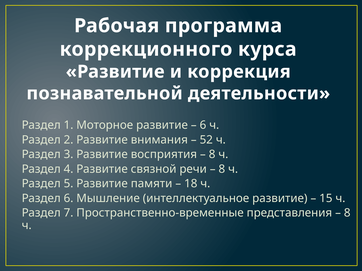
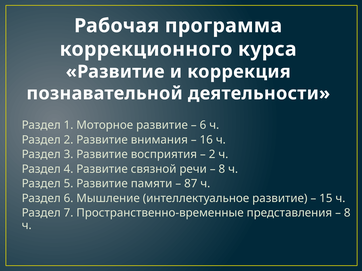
52: 52 -> 16
8 at (212, 155): 8 -> 2
18: 18 -> 87
